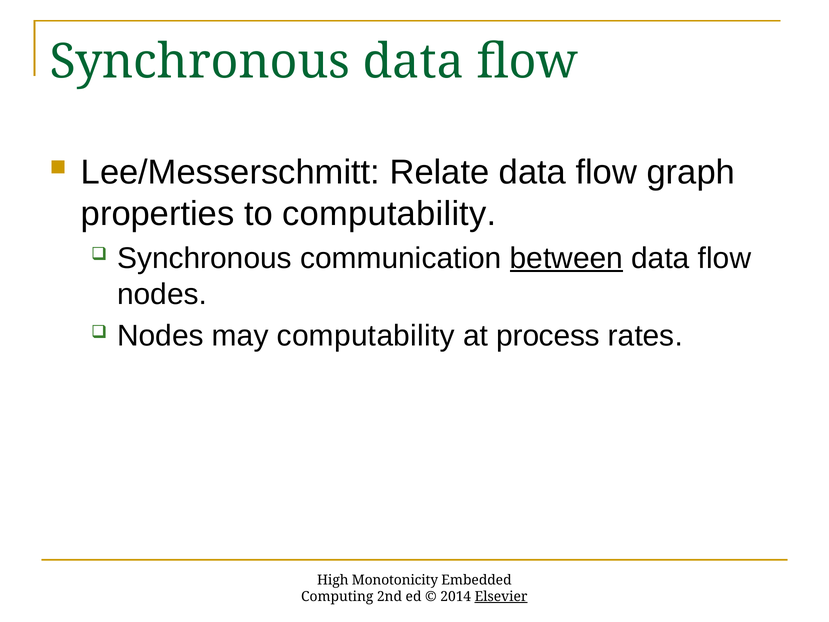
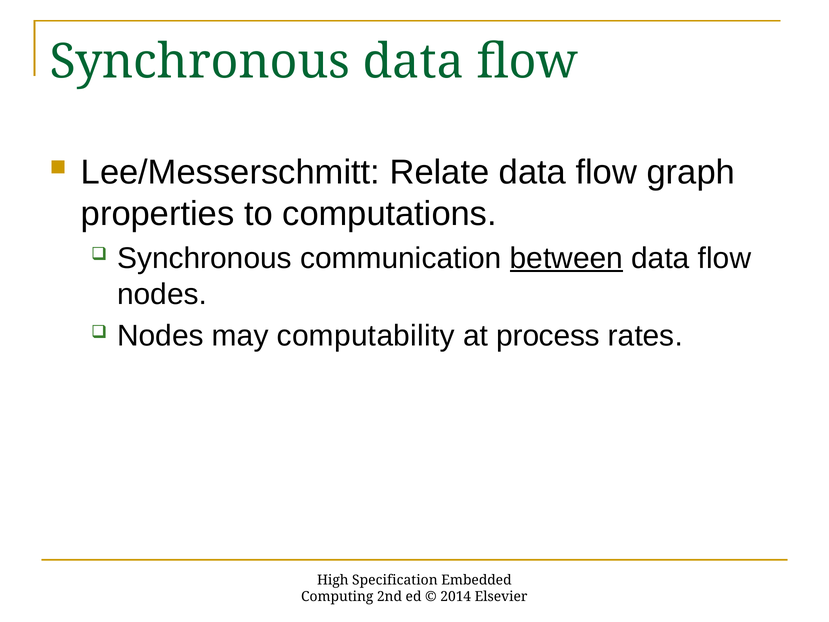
to computability: computability -> computations
Monotonicity: Monotonicity -> Specification
Elsevier underline: present -> none
